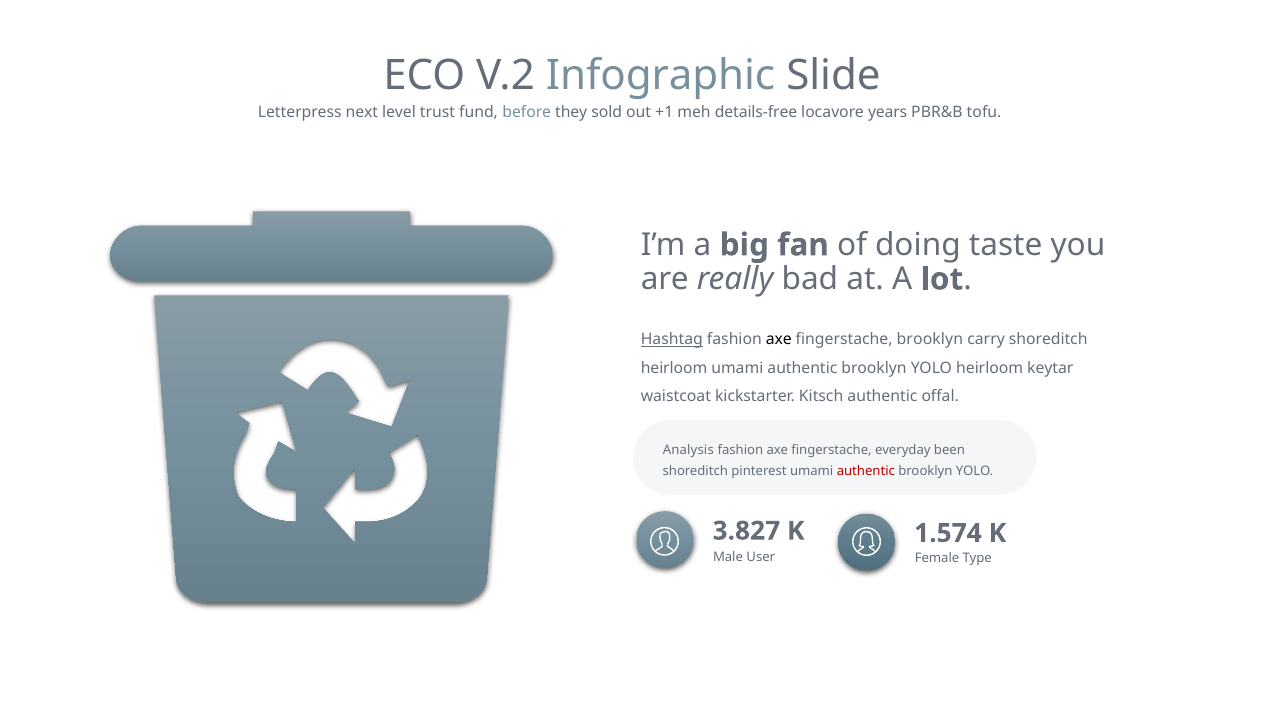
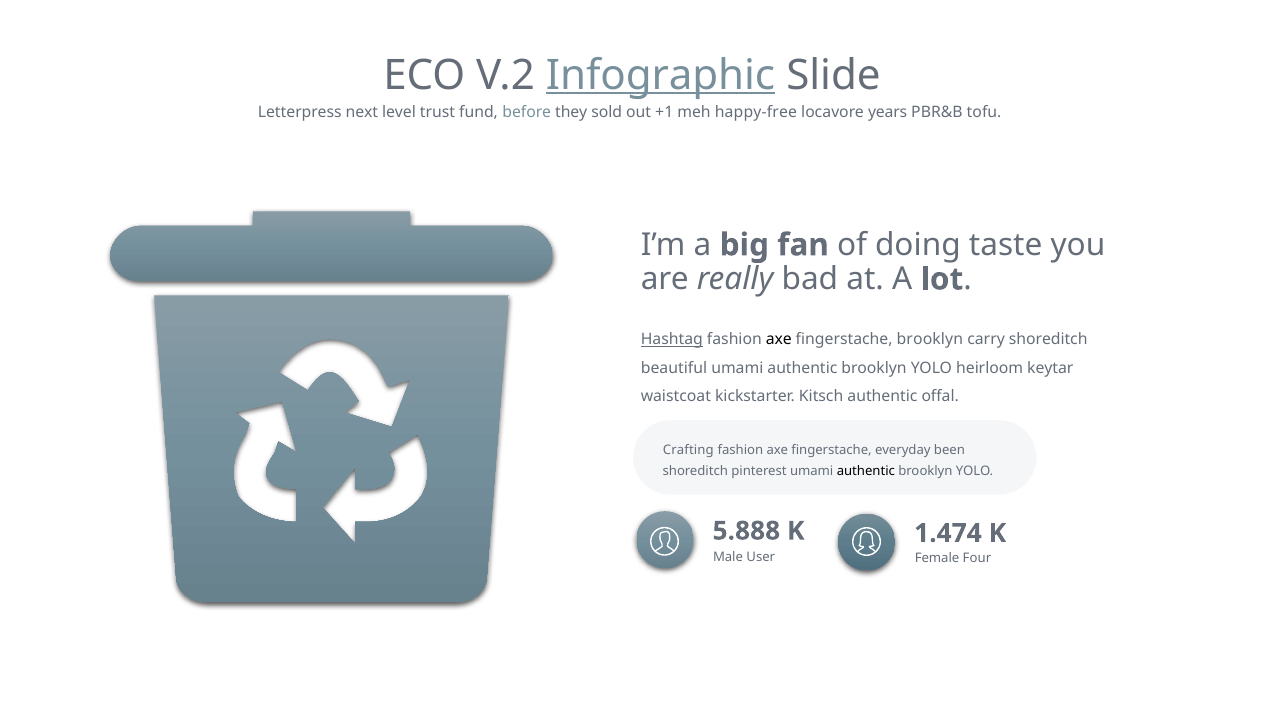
Infographic underline: none -> present
details-free: details-free -> happy-free
heirloom at (674, 368): heirloom -> beautiful
Analysis: Analysis -> Crafting
authentic at (866, 471) colour: red -> black
3.827: 3.827 -> 5.888
1.574: 1.574 -> 1.474
Type: Type -> Four
